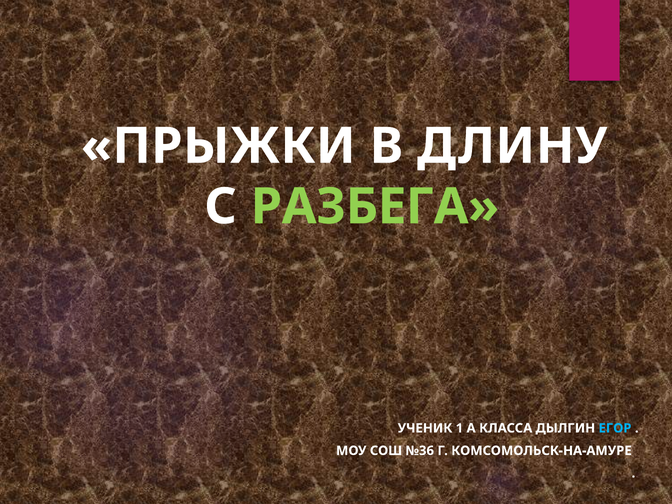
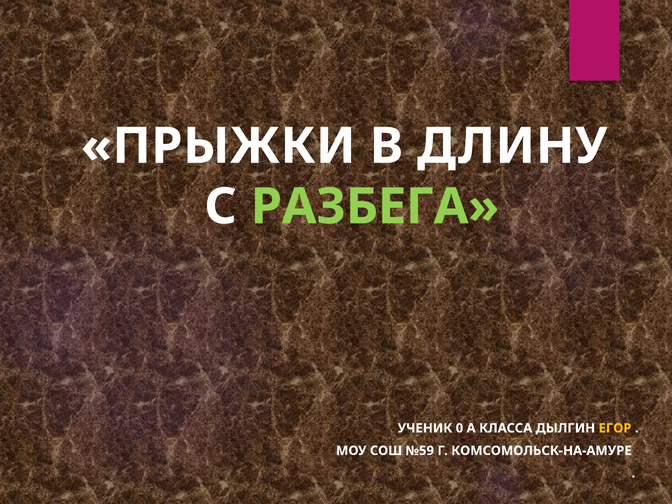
1: 1 -> 0
ЕГОР colour: light blue -> yellow
№36: №36 -> №59
